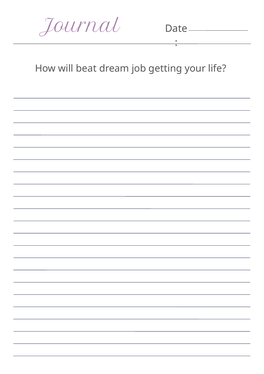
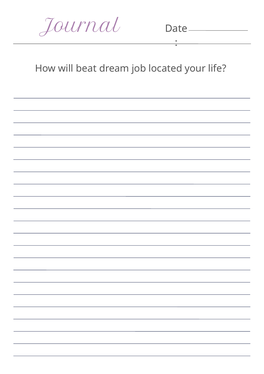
getting: getting -> located
